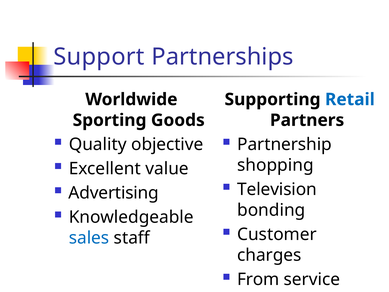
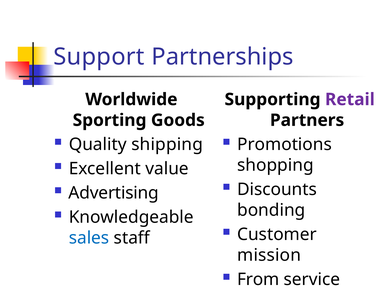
Retail colour: blue -> purple
objective: objective -> shipping
Partnership: Partnership -> Promotions
Television: Television -> Discounts
charges: charges -> mission
